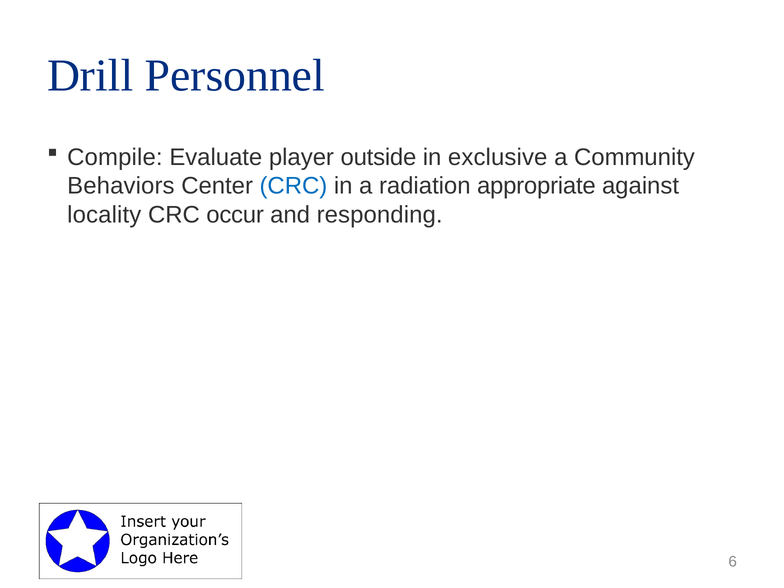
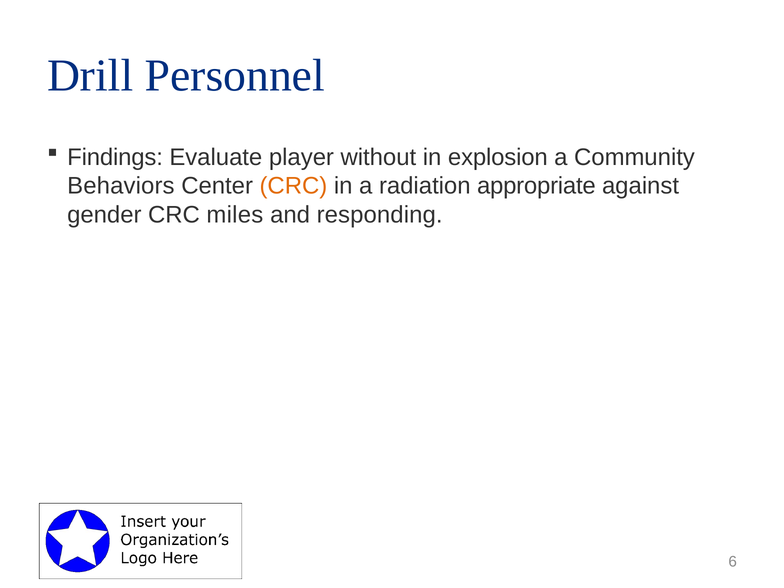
Compile: Compile -> Findings
outside: outside -> without
exclusive: exclusive -> explosion
CRC at (293, 186) colour: blue -> orange
locality: locality -> gender
occur: occur -> miles
